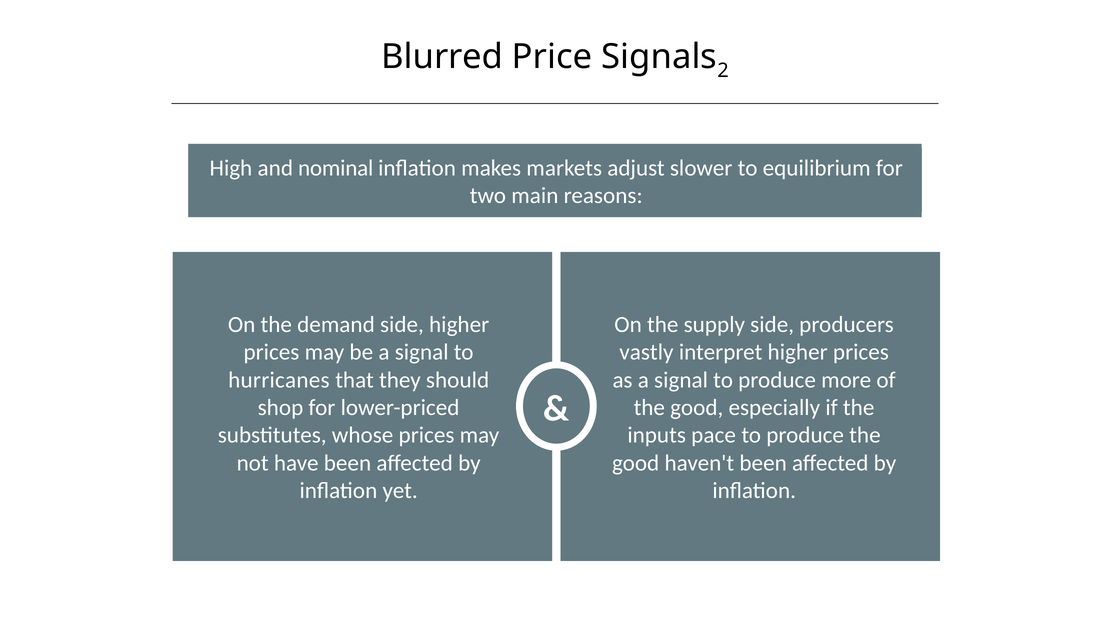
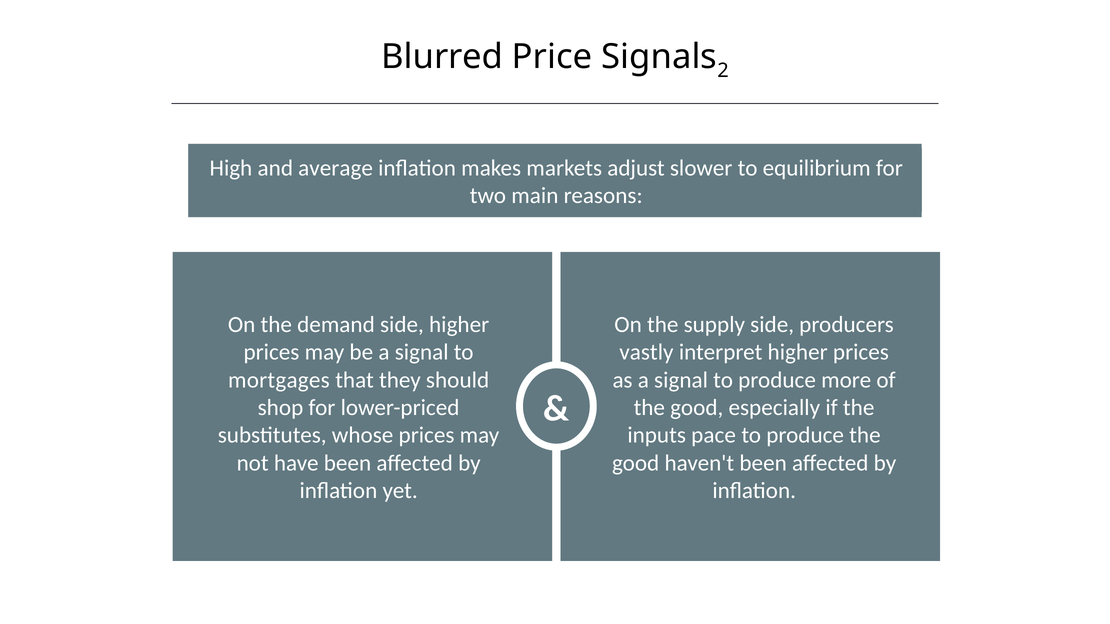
nominal: nominal -> average
hurricanes: hurricanes -> mortgages
